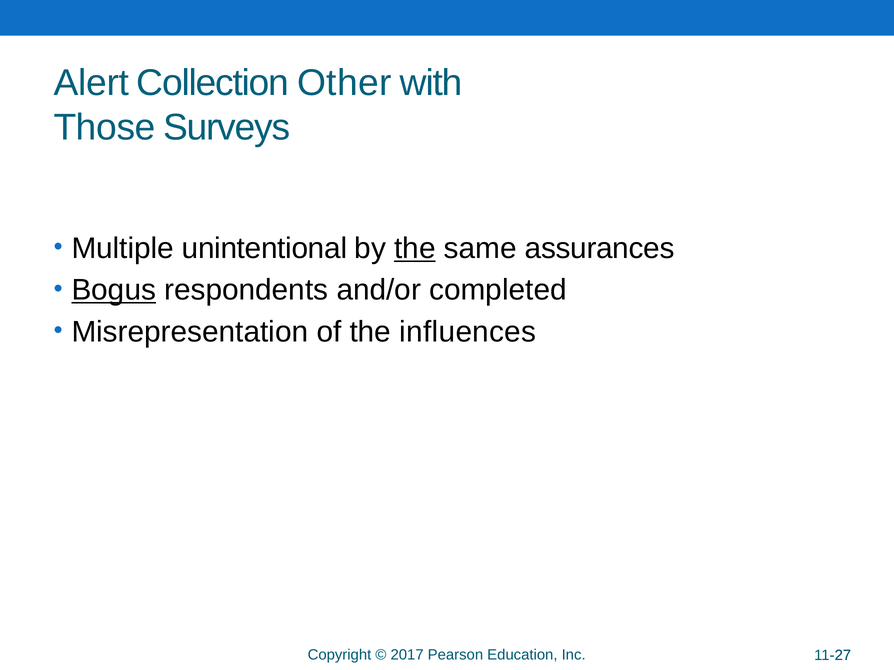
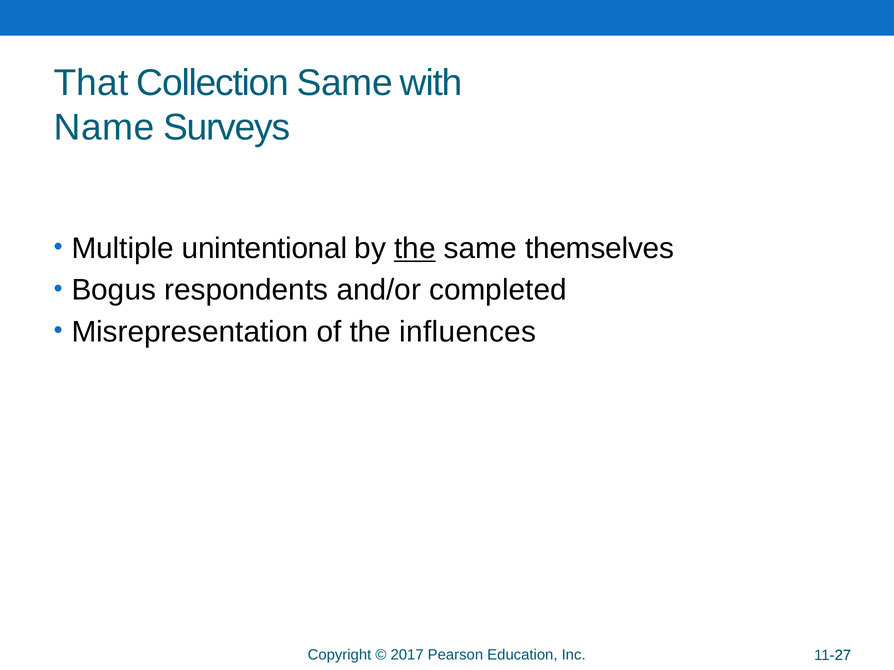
Alert: Alert -> That
Collection Other: Other -> Same
Those: Those -> Name
assurances: assurances -> themselves
Bogus underline: present -> none
